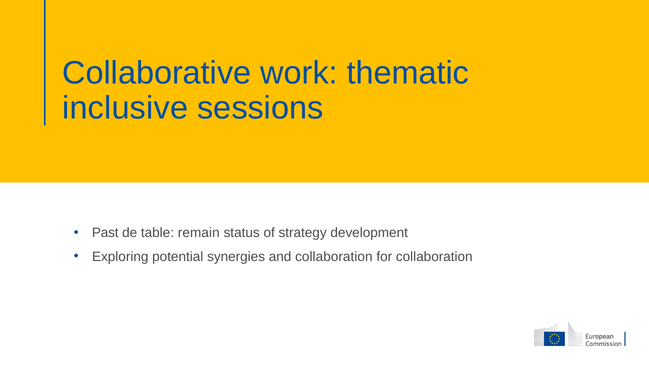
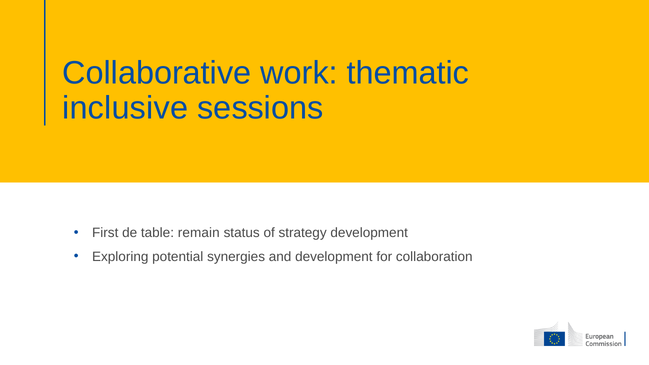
Past: Past -> First
and collaboration: collaboration -> development
